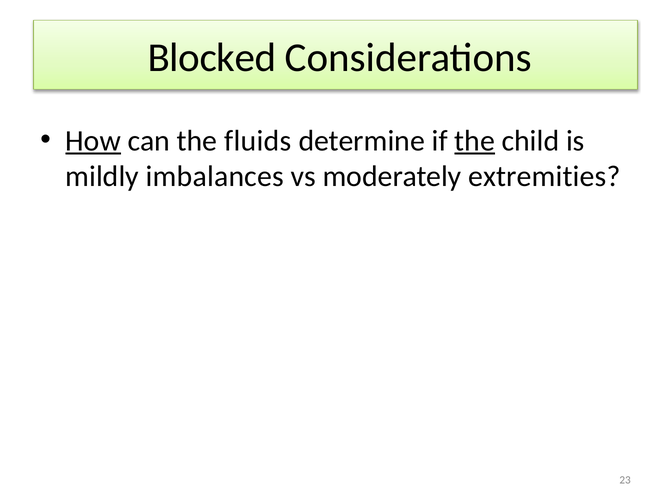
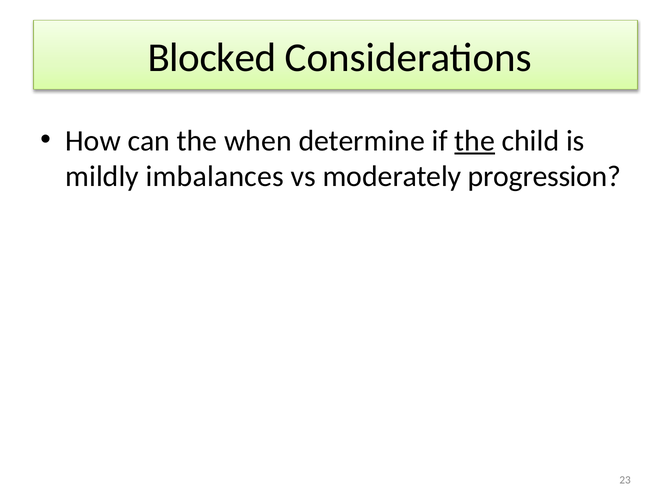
How underline: present -> none
fluids: fluids -> when
extremities: extremities -> progression
